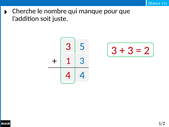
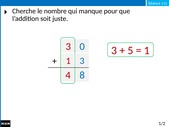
5: 5 -> 0
3 at (130, 50): 3 -> 5
2 at (147, 50): 2 -> 1
4 4: 4 -> 8
